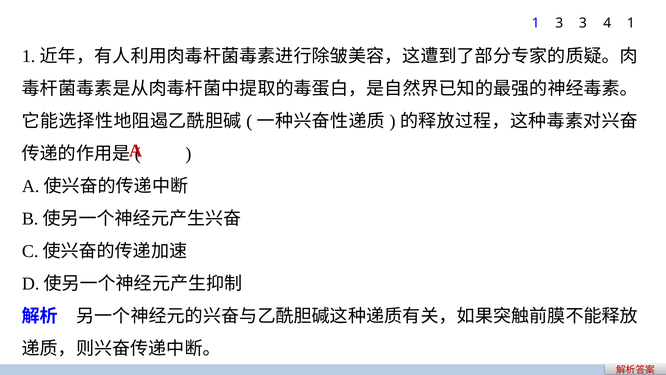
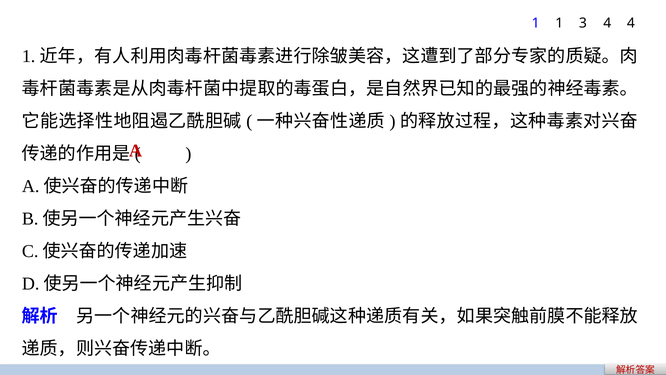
1 3: 3 -> 1
4 1: 1 -> 4
